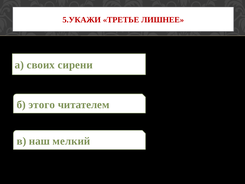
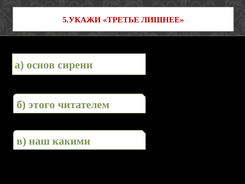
своих: своих -> основ
мелкий: мелкий -> какими
